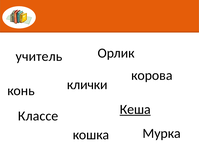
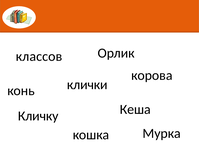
учитель: учитель -> классов
Кеша underline: present -> none
Классе: Классе -> Кличку
